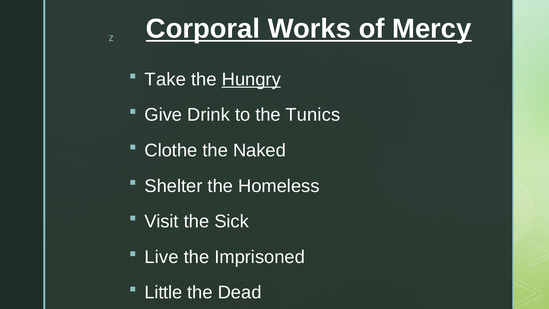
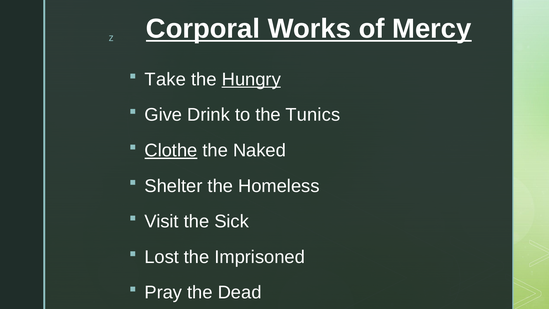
Clothe underline: none -> present
Live: Live -> Lost
Little: Little -> Pray
